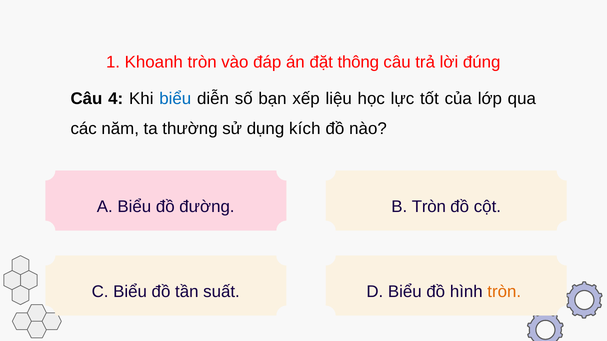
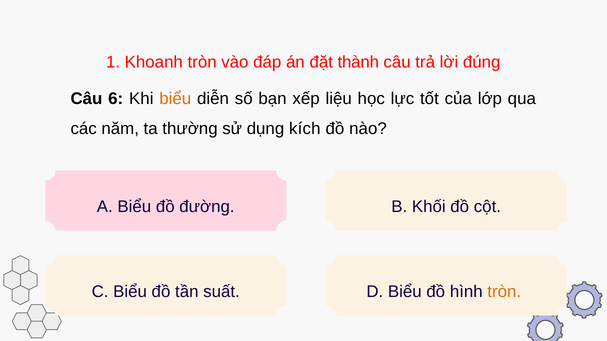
thông: thông -> thành
4: 4 -> 6
biểu at (175, 99) colour: blue -> orange
B Tròn: Tròn -> Khối
